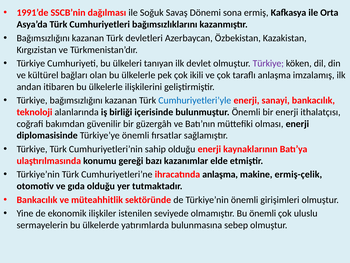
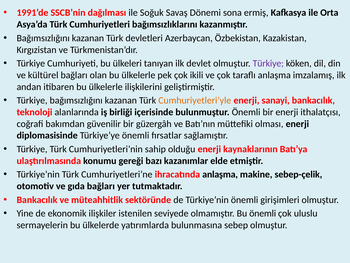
Cumhuriyetleri’yle colour: blue -> orange
ermiş-çelik: ermiş-çelik -> sebep-çelik
gıda olduğu: olduğu -> bağları
